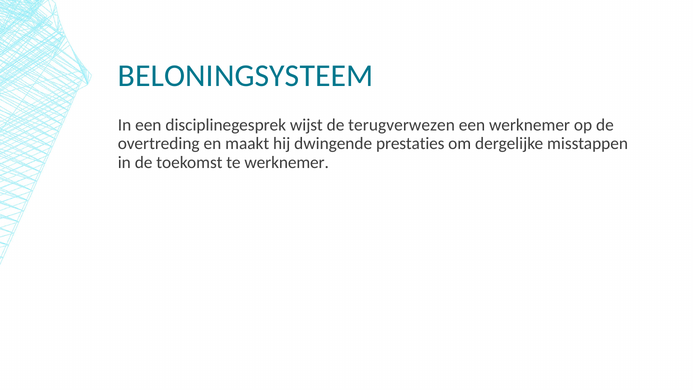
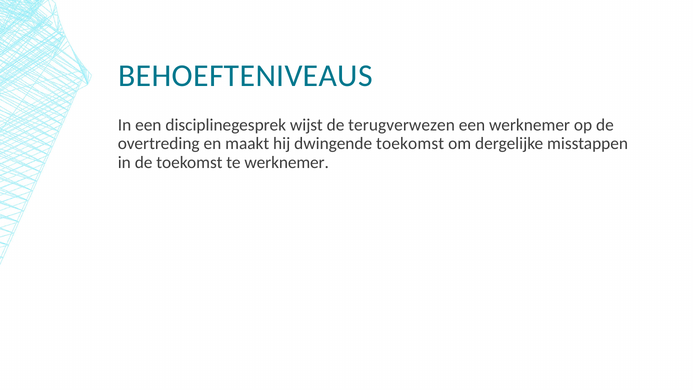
BELONINGSYSTEEM: BELONINGSYSTEEM -> BEHOEFTENIVEAUS
dwingende prestaties: prestaties -> toekomst
